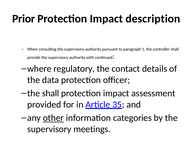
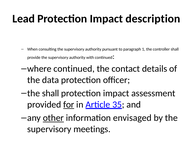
Prior: Prior -> Lead
where regulatory: regulatory -> continued
for underline: none -> present
categories: categories -> envisaged
